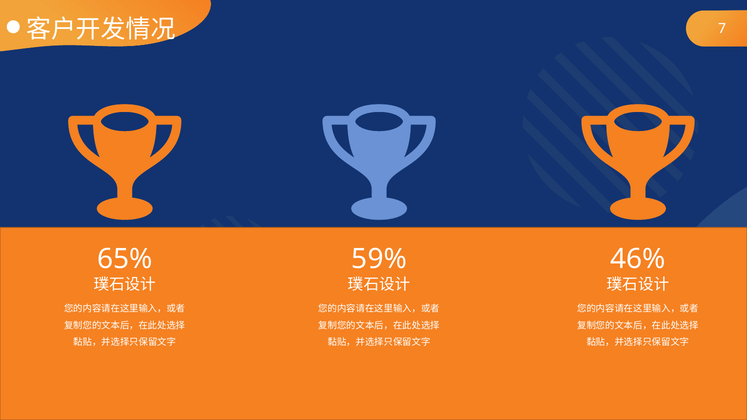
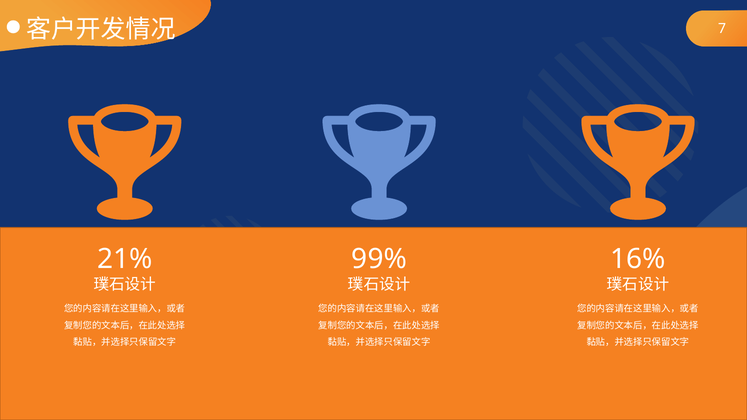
65%: 65% -> 21%
59%: 59% -> 99%
46%: 46% -> 16%
